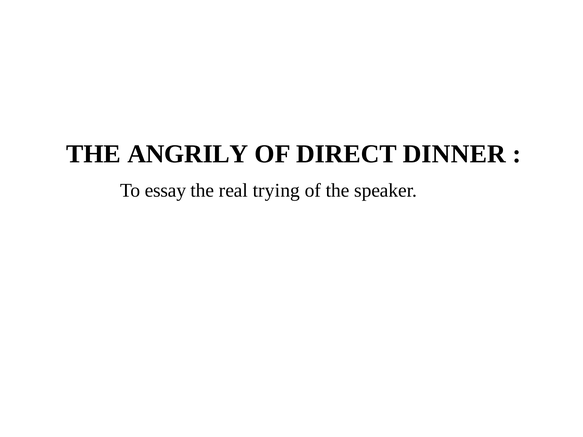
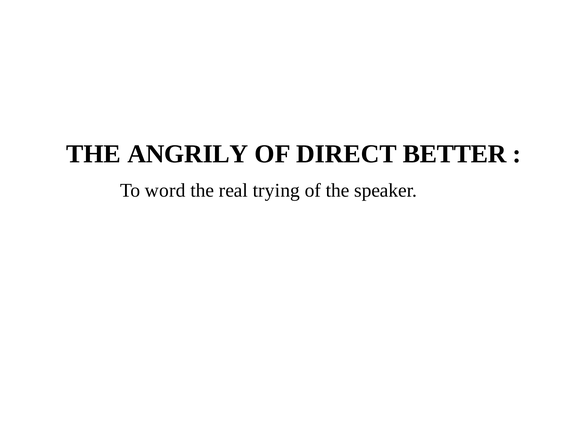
DINNER: DINNER -> BETTER
essay: essay -> word
